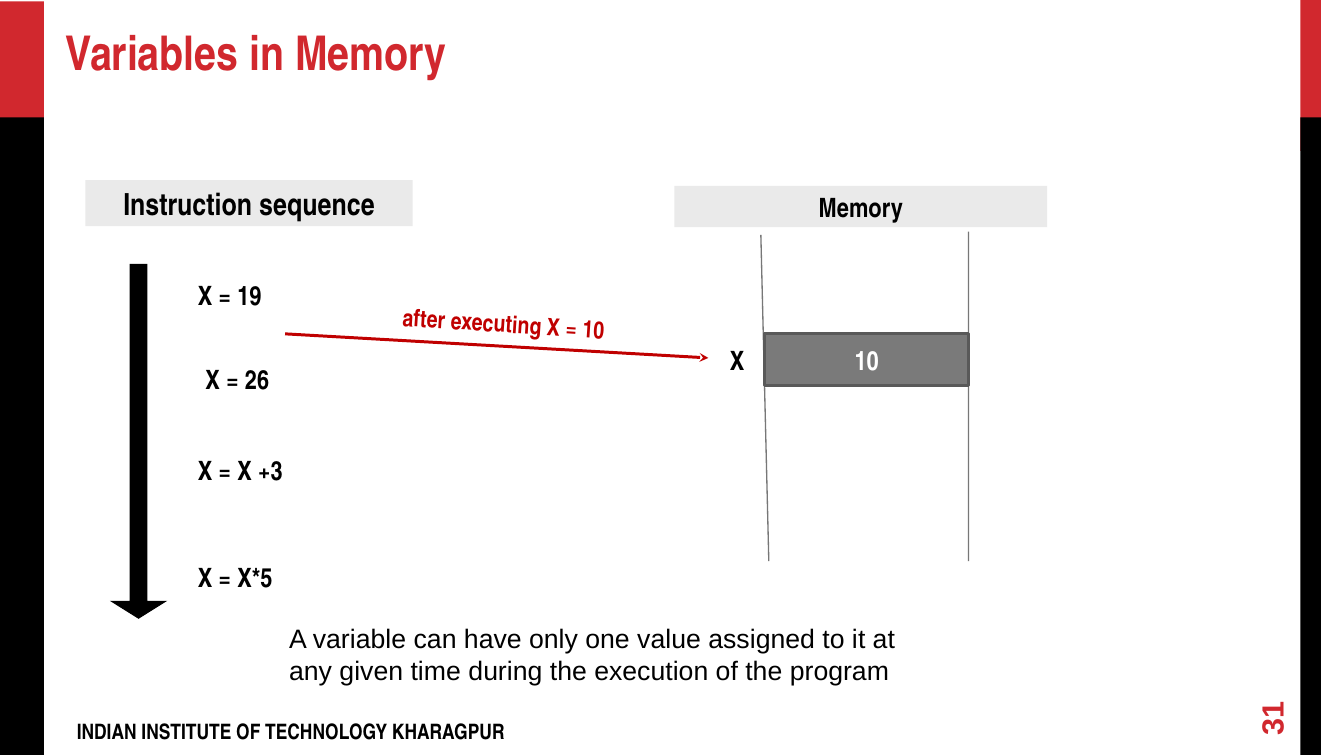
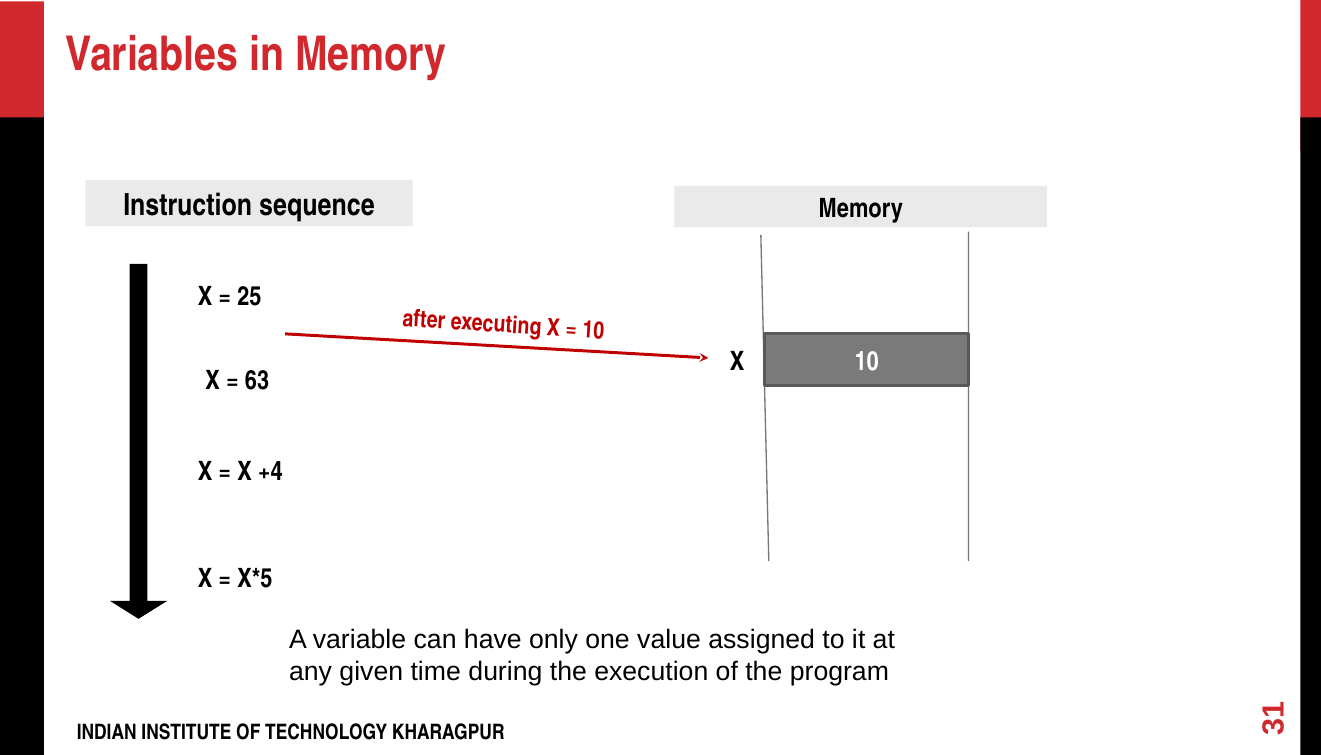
19: 19 -> 25
26: 26 -> 63
+3: +3 -> +4
